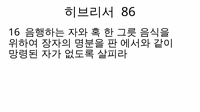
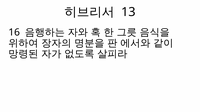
86: 86 -> 13
